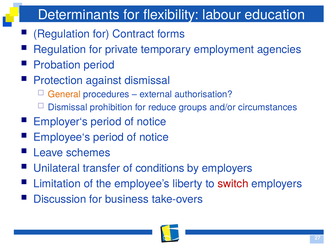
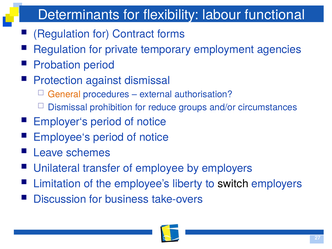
education: education -> functional
conditions: conditions -> employee
switch colour: red -> black
